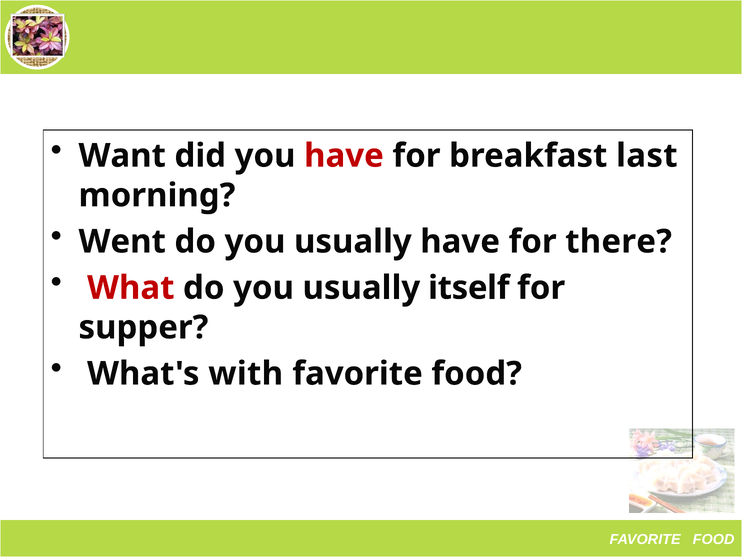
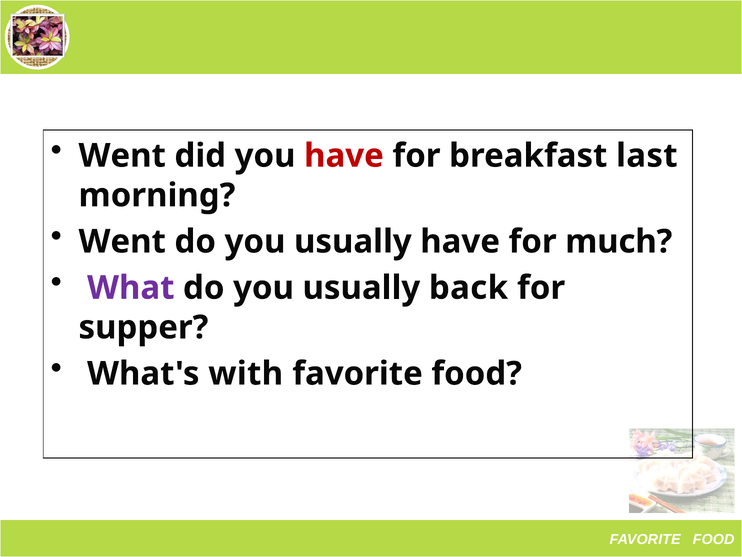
Want at (122, 156): Want -> Went
there: there -> much
What colour: red -> purple
itself: itself -> back
